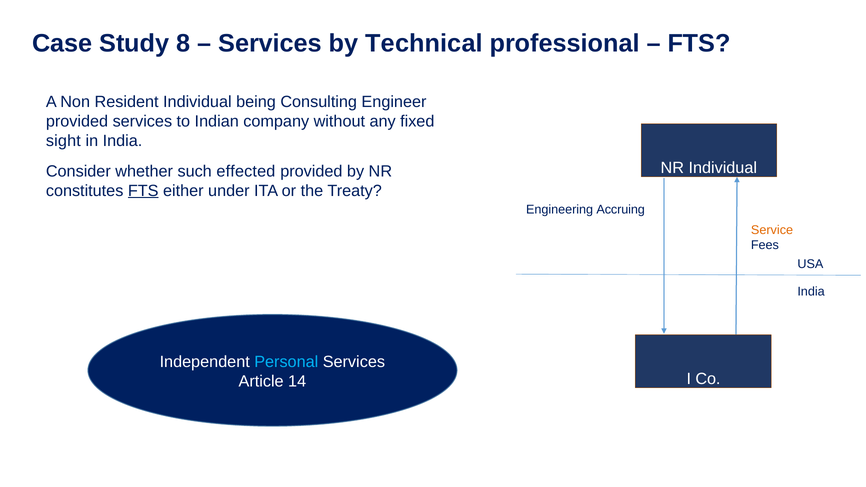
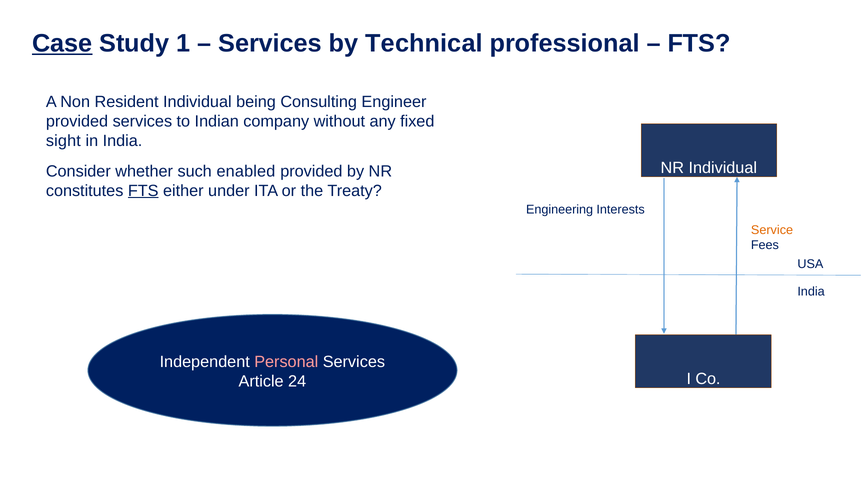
Case underline: none -> present
8: 8 -> 1
effected: effected -> enabled
Accruing: Accruing -> Interests
Personal colour: light blue -> pink
14: 14 -> 24
